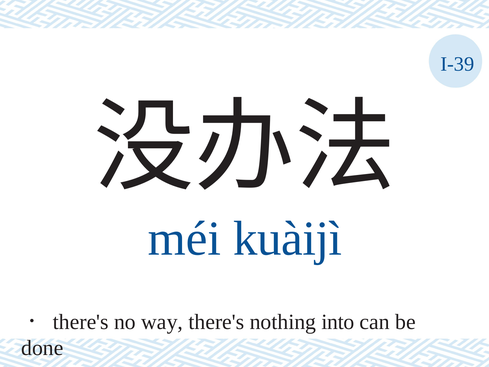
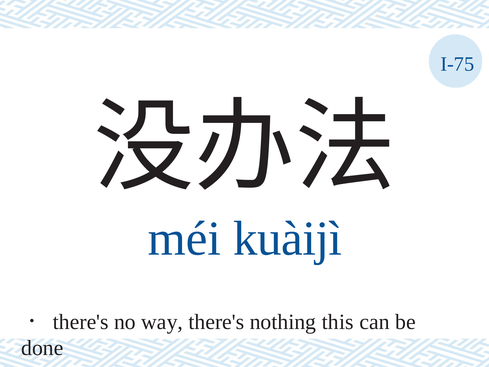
I-39: I-39 -> I-75
into: into -> this
